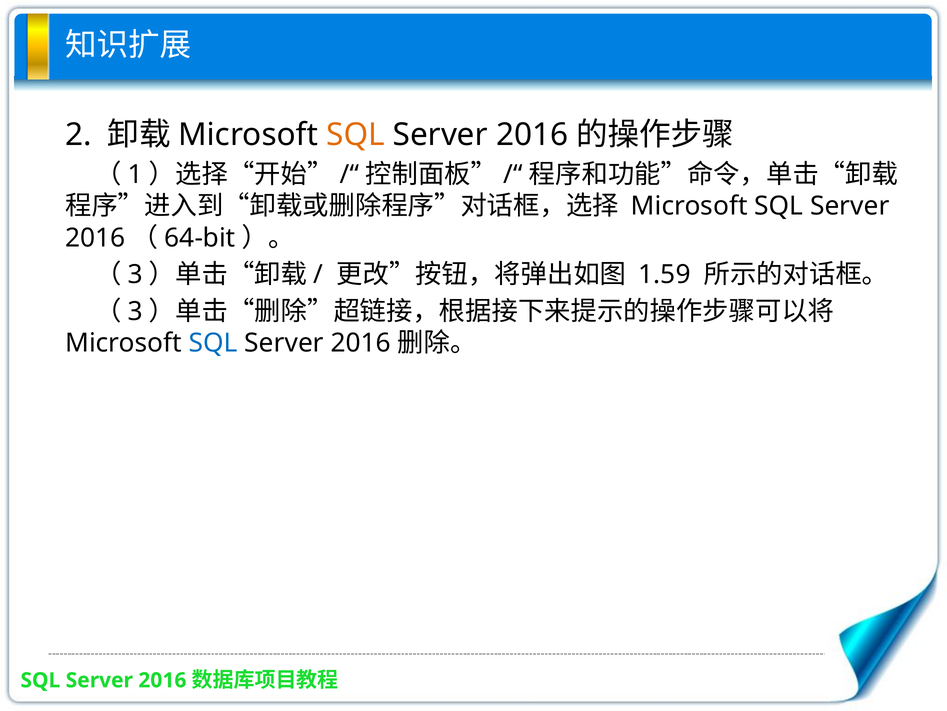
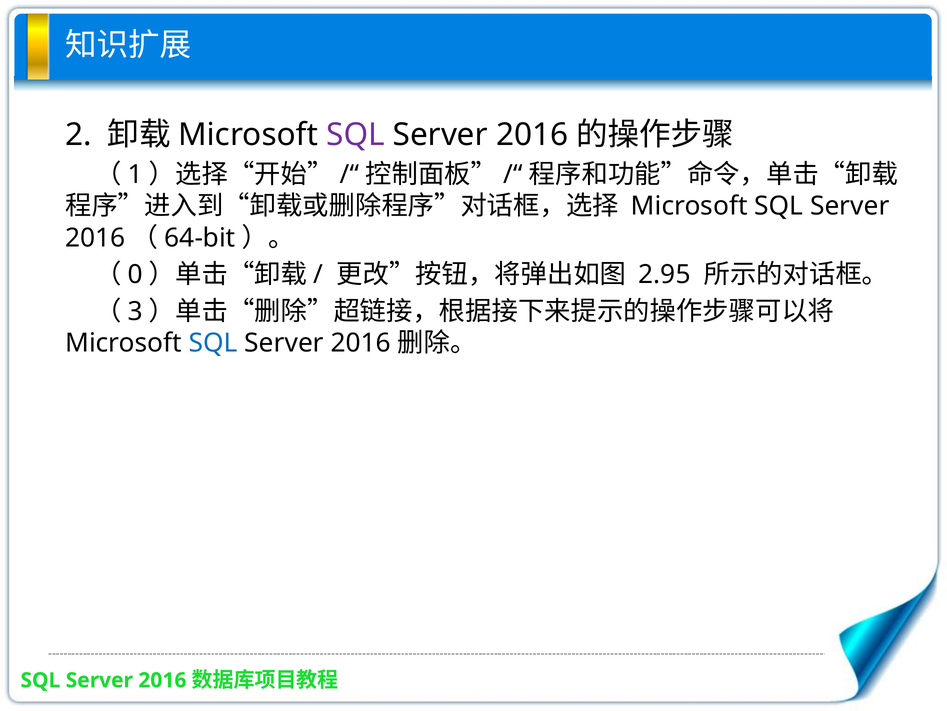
SQL at (355, 135) colour: orange -> purple
3 at (135, 274): 3 -> 0
1.59: 1.59 -> 2.95
